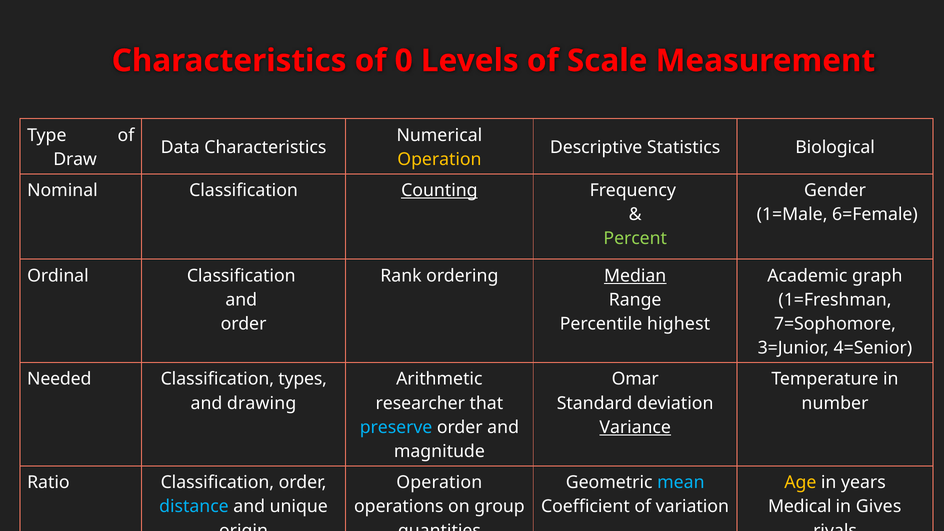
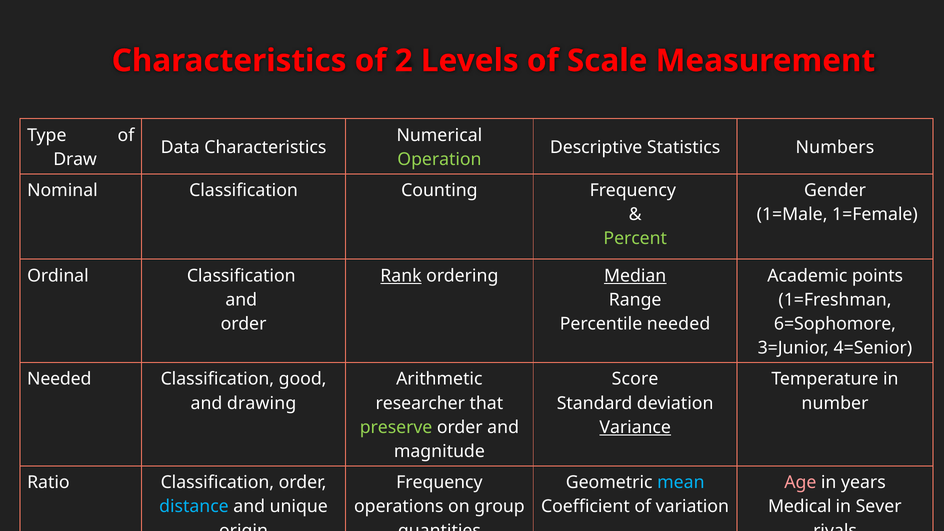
0: 0 -> 2
Biological: Biological -> Numbers
Operation at (439, 159) colour: yellow -> light green
Counting underline: present -> none
6=Female: 6=Female -> 1=Female
Rank underline: none -> present
graph: graph -> points
Percentile highest: highest -> needed
7=Sophomore: 7=Sophomore -> 6=Sophomore
types: types -> good
Omar: Omar -> Score
preserve colour: light blue -> light green
Operation at (439, 483): Operation -> Frequency
Age colour: yellow -> pink
Gives: Gives -> Sever
